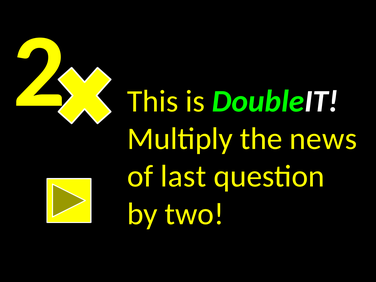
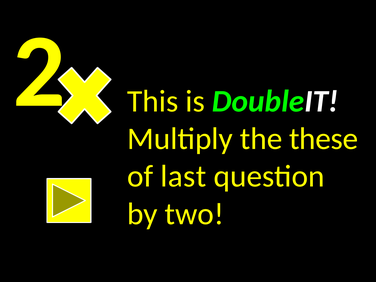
news: news -> these
